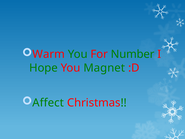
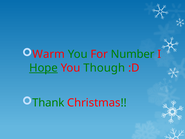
Hope underline: none -> present
Magnet: Magnet -> Though
Affect: Affect -> Thank
